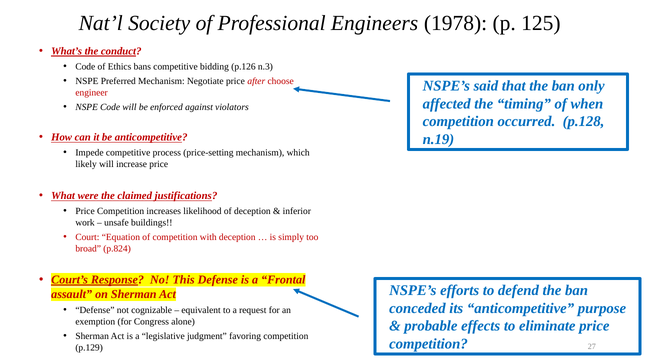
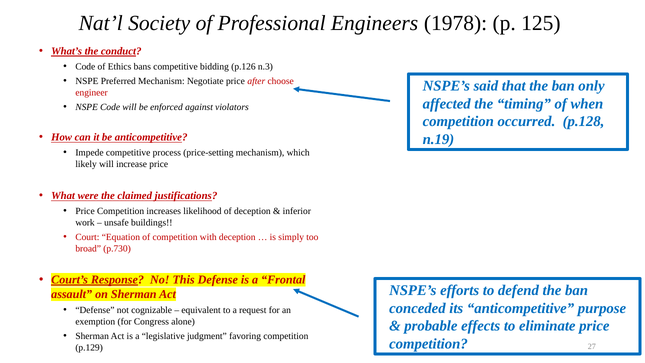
p.824: p.824 -> p.730
